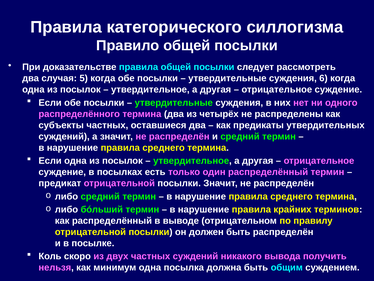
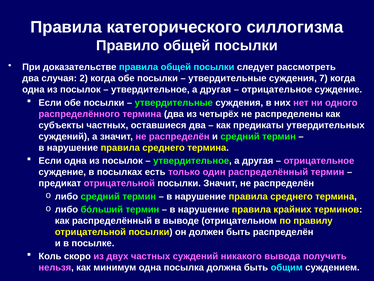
5: 5 -> 2
6: 6 -> 7
